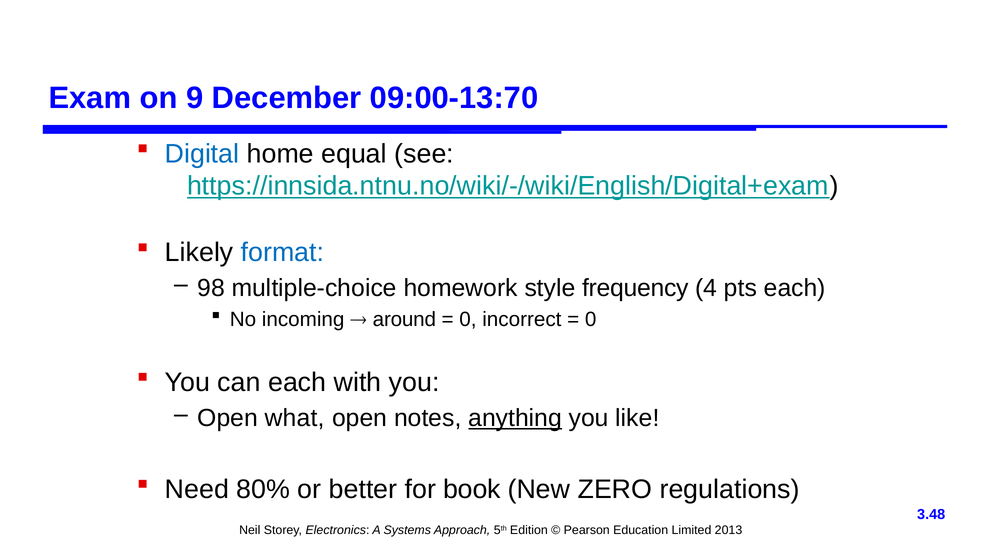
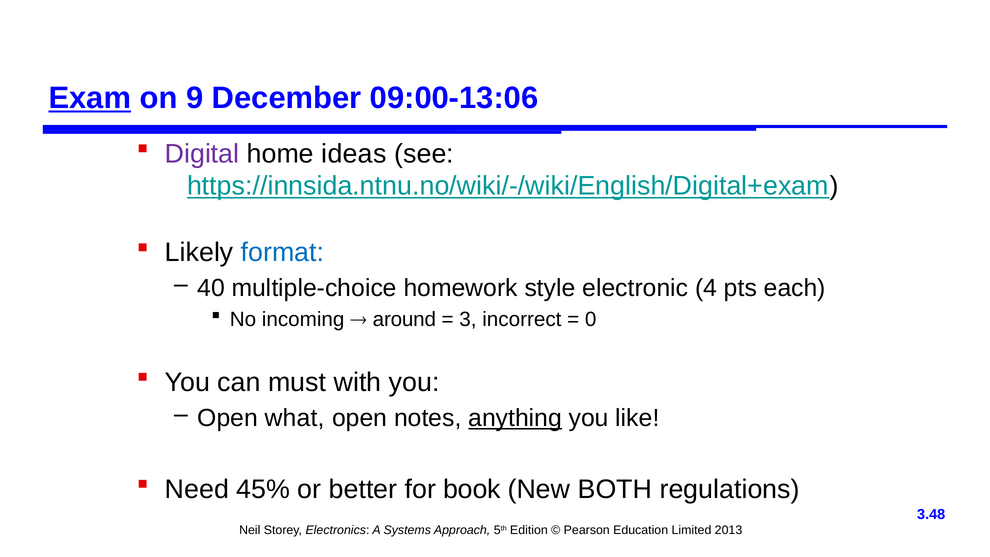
Exam underline: none -> present
09:00-13:70: 09:00-13:70 -> 09:00-13:06
Digital colour: blue -> purple
equal: equal -> ideas
98: 98 -> 40
frequency: frequency -> electronic
0 at (468, 319): 0 -> 3
can each: each -> must
80%: 80% -> 45%
ZERO: ZERO -> BOTH
